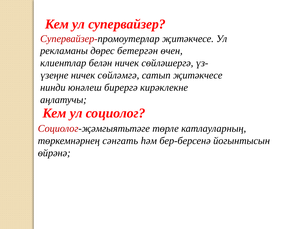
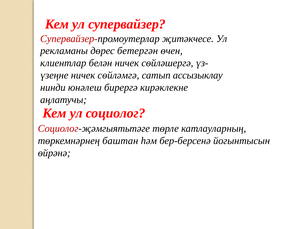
сатып җитәкчесе: җитәкчесе -> ассызыклау
сәнгать: сәнгать -> баштан
